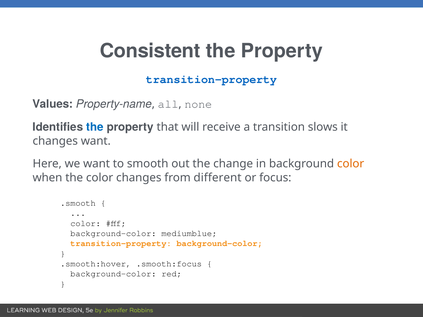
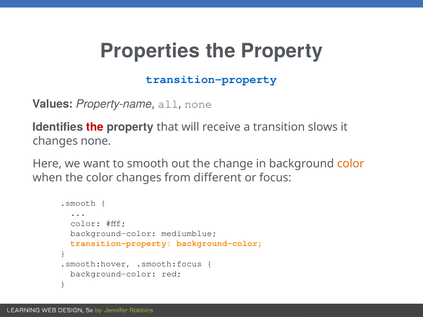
Consistent: Consistent -> Properties
the at (95, 127) colour: blue -> red
changes want: want -> none
